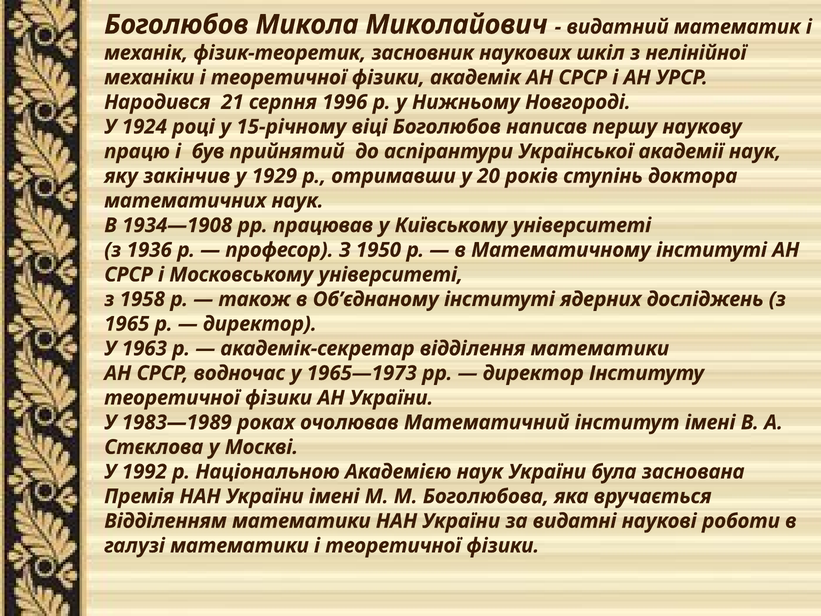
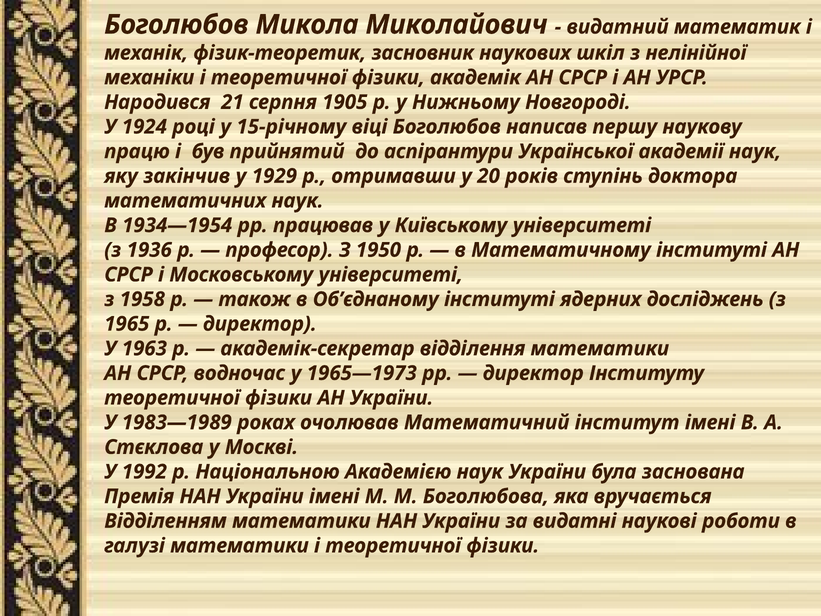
1996: 1996 -> 1905
1934—1908: 1934—1908 -> 1934—1954
